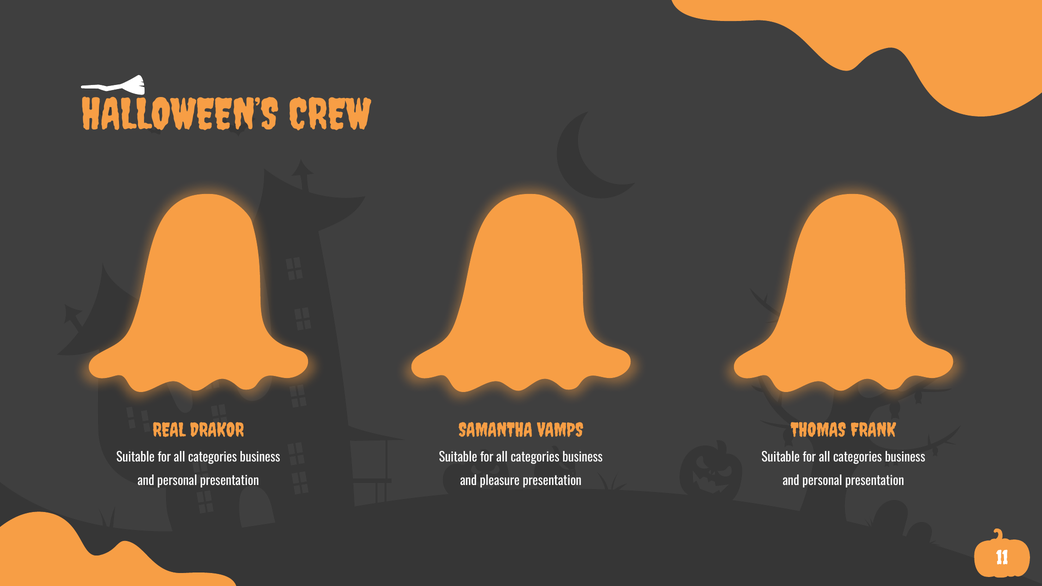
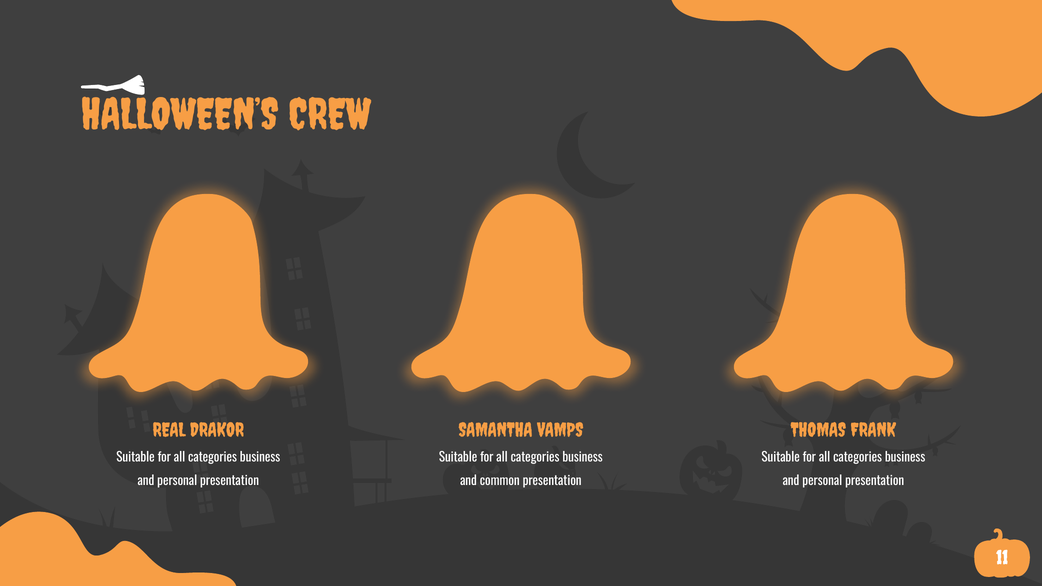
pleasure: pleasure -> common
